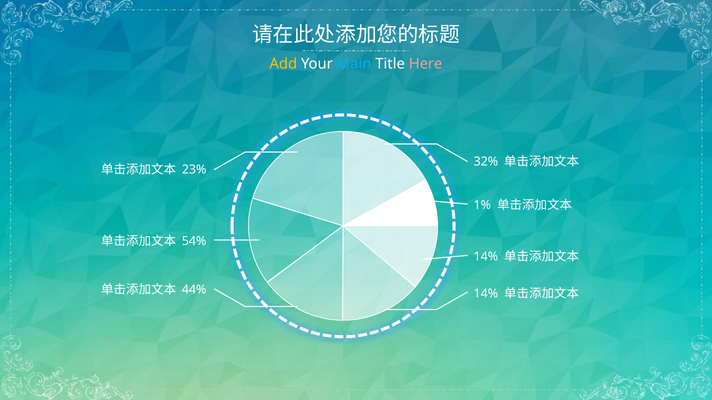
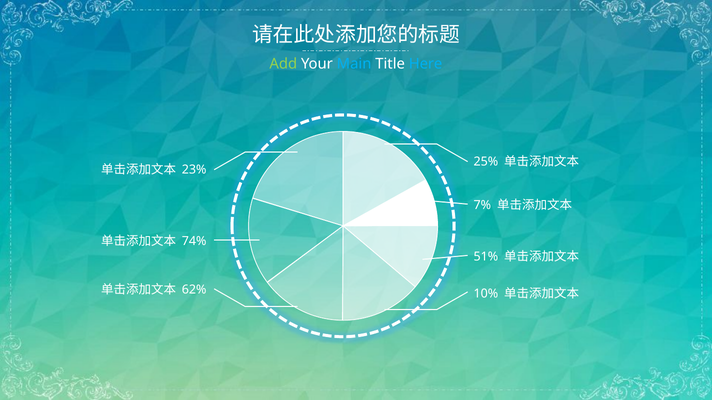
Add colour: yellow -> light green
Here colour: pink -> light blue
32%: 32% -> 25%
1%: 1% -> 7%
54%: 54% -> 74%
14% at (486, 257): 14% -> 51%
44%: 44% -> 62%
14% at (486, 294): 14% -> 10%
